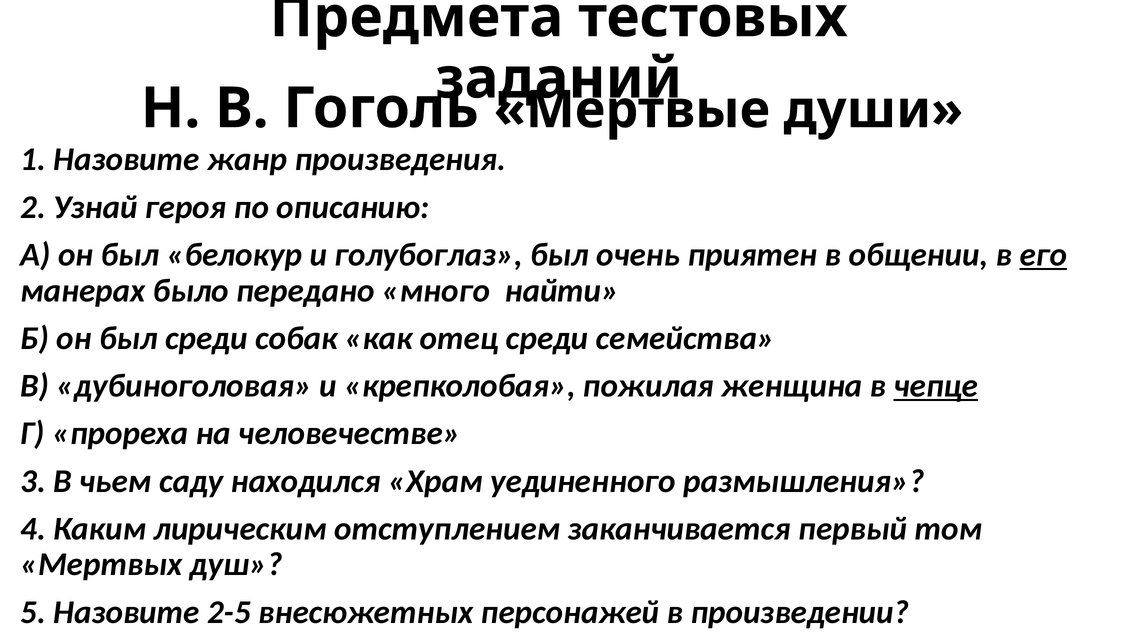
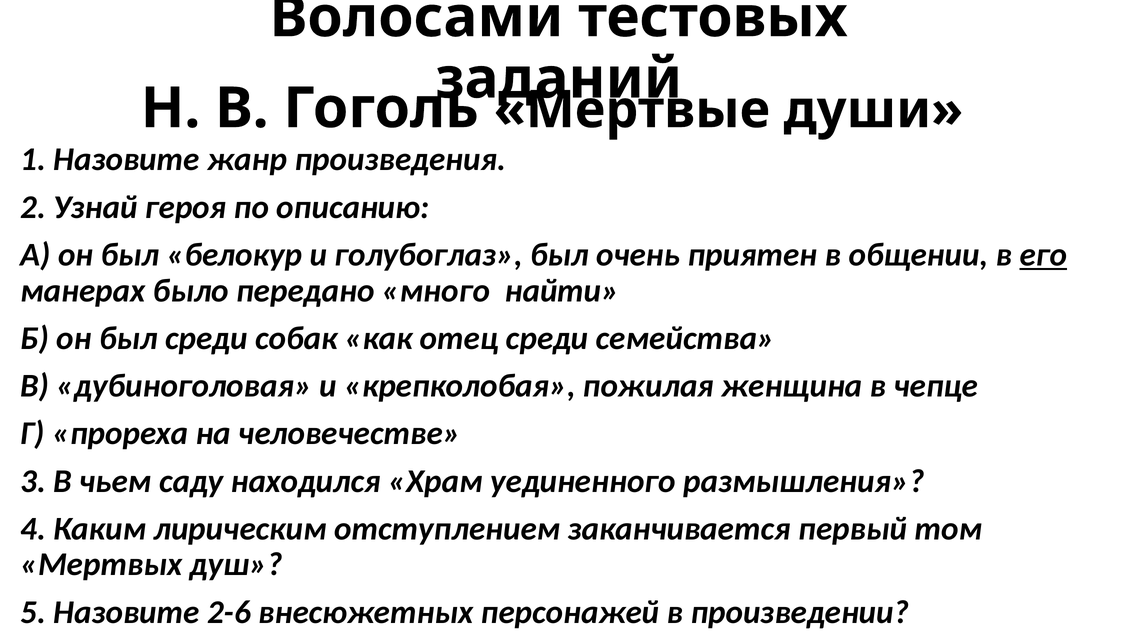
Предмета: Предмета -> Волосами
чепце underline: present -> none
2-5: 2-5 -> 2-6
